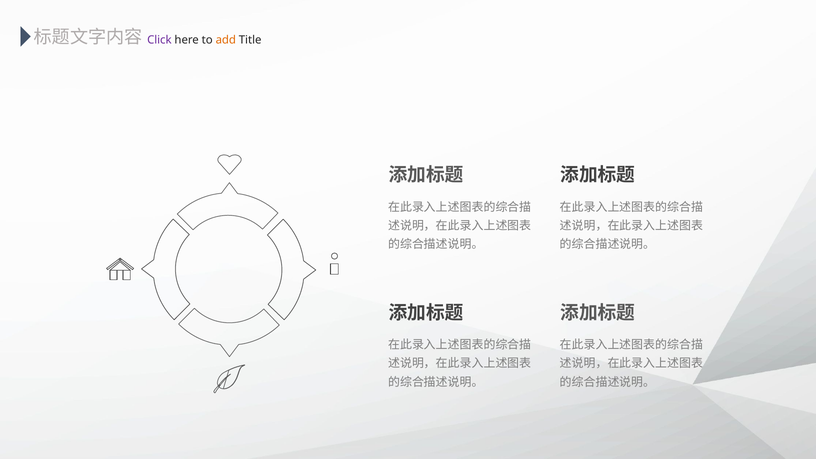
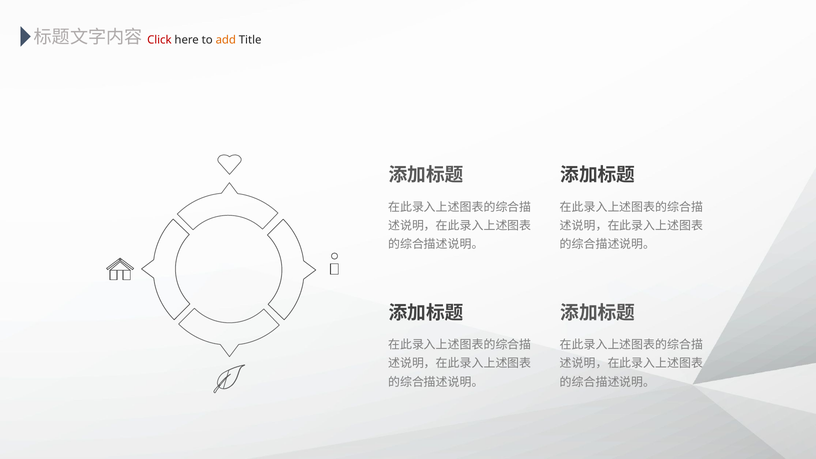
Click colour: purple -> red
